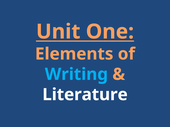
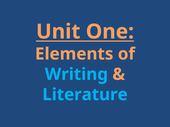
Literature colour: white -> light blue
